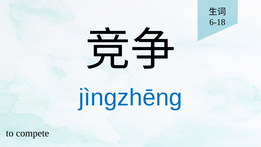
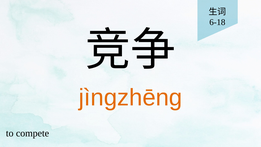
jìngzhēng colour: blue -> orange
